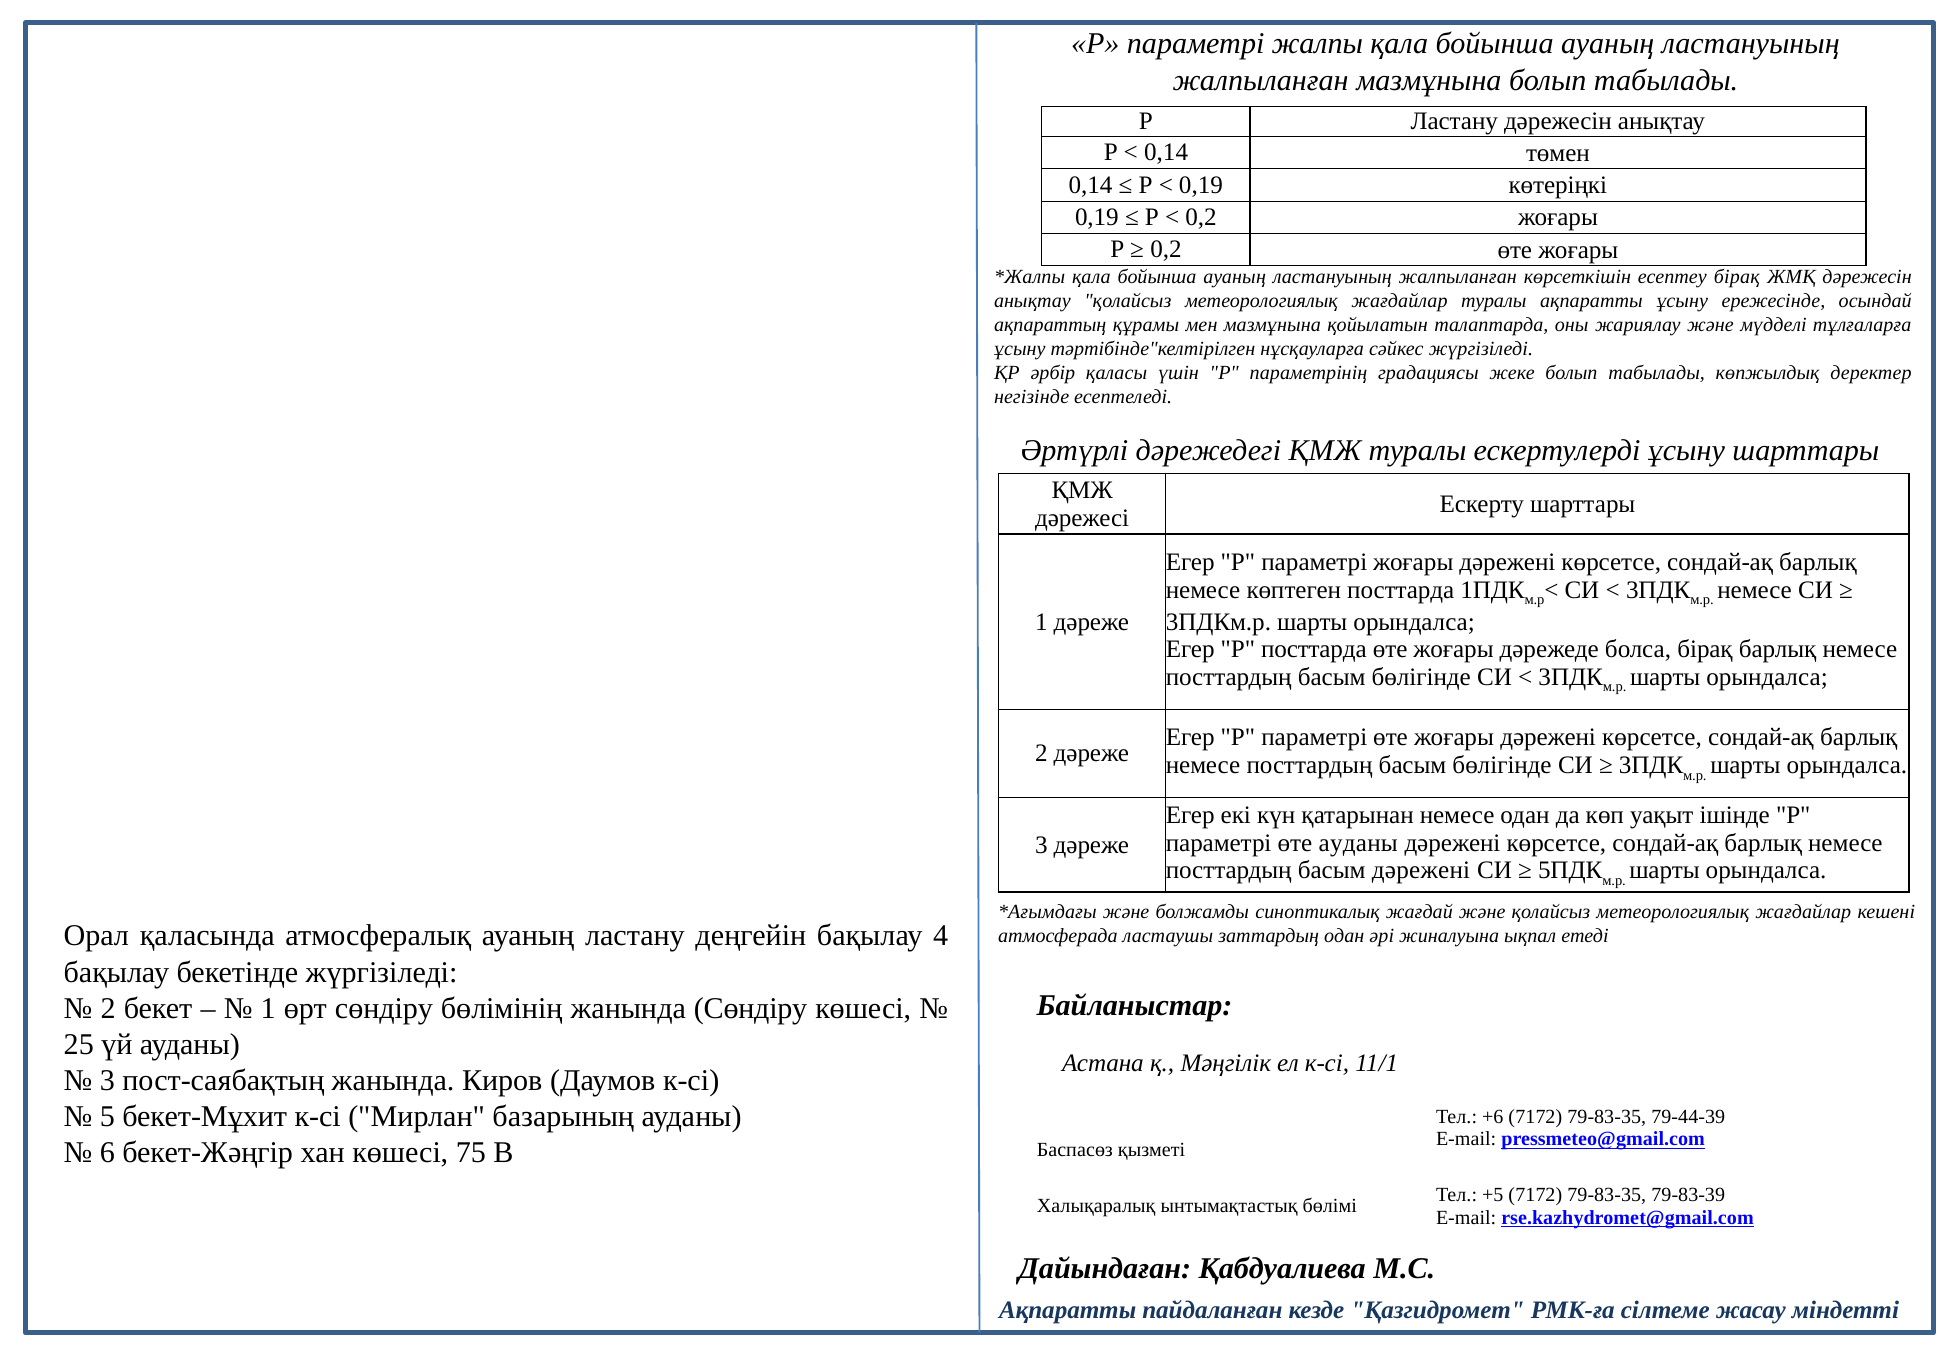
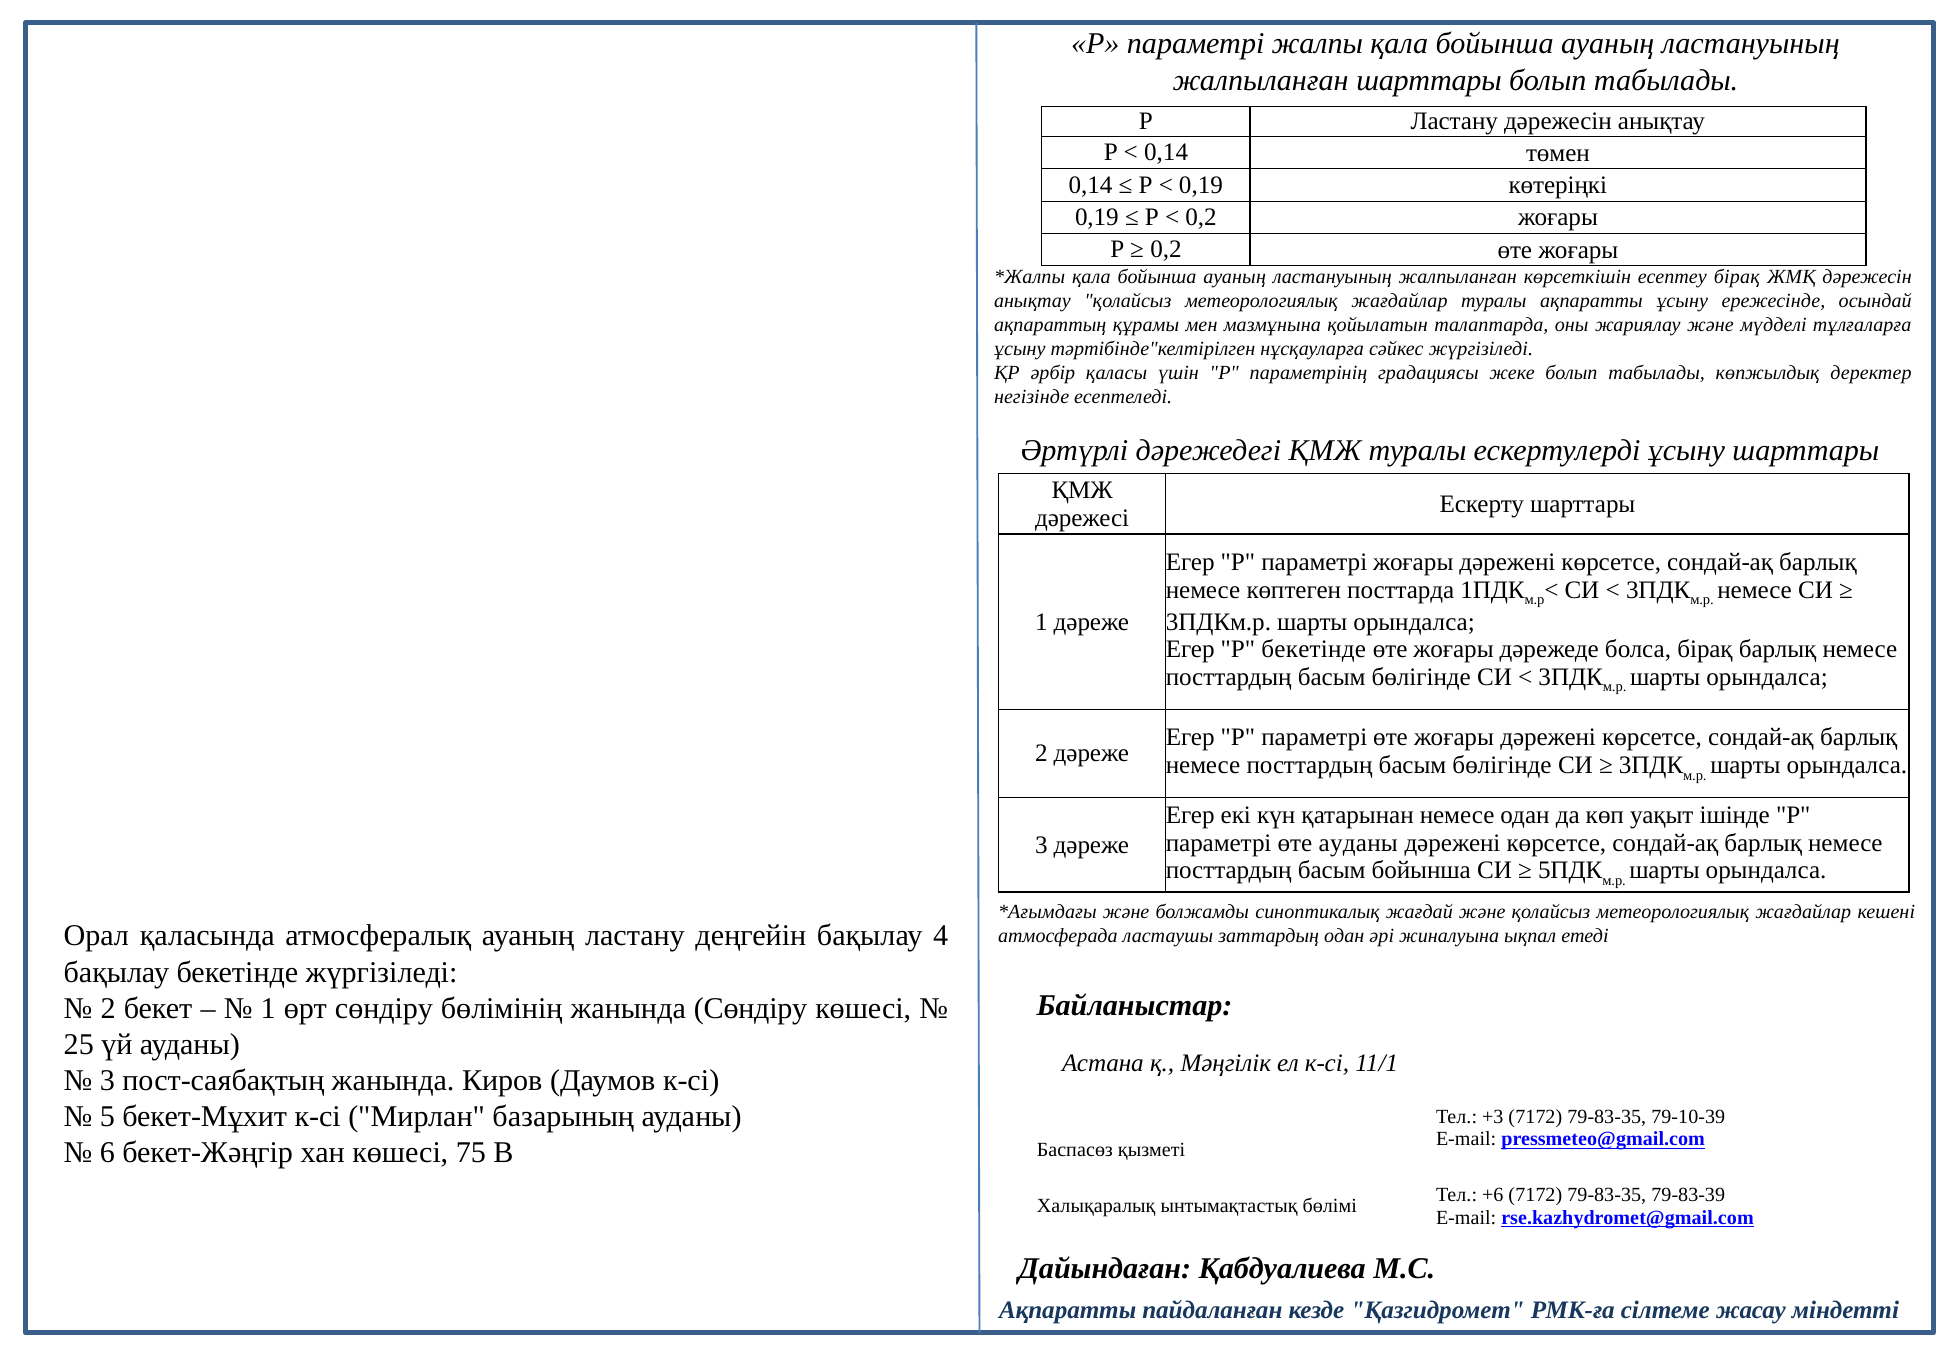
жалпыланған мазмұнына: мазмұнына -> шарттары
P посттарда: посттарда -> бекетінде
басым дәрежені: дәрежені -> бойынша
+6: +6 -> +3
79-44-39: 79-44-39 -> 79-10-39
+5: +5 -> +6
